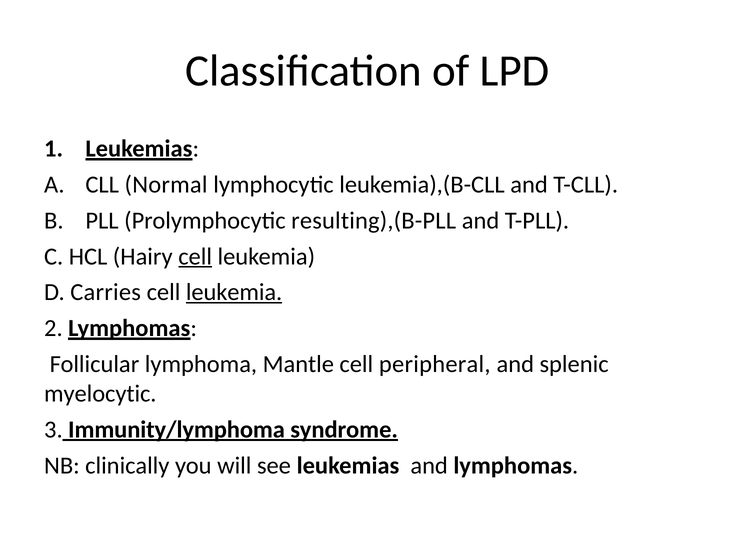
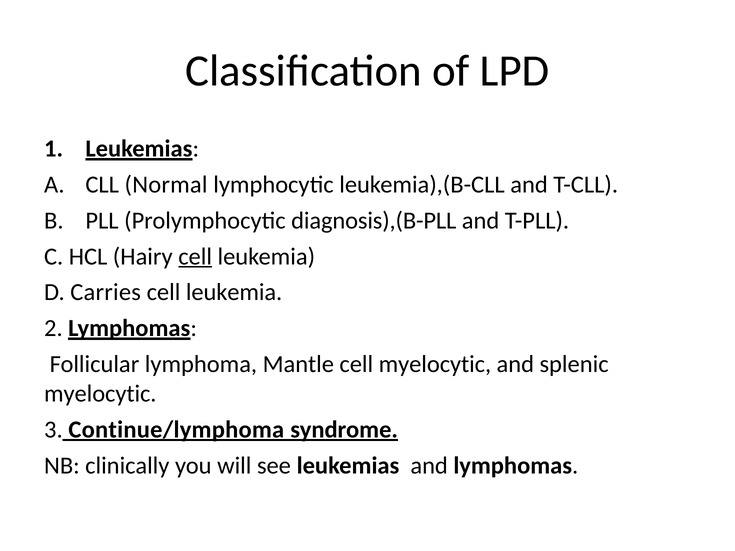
resulting),(B-PLL: resulting),(B-PLL -> diagnosis),(B-PLL
leukemia at (234, 292) underline: present -> none
cell peripheral: peripheral -> myelocytic
Immunity/lymphoma: Immunity/lymphoma -> Continue/lymphoma
